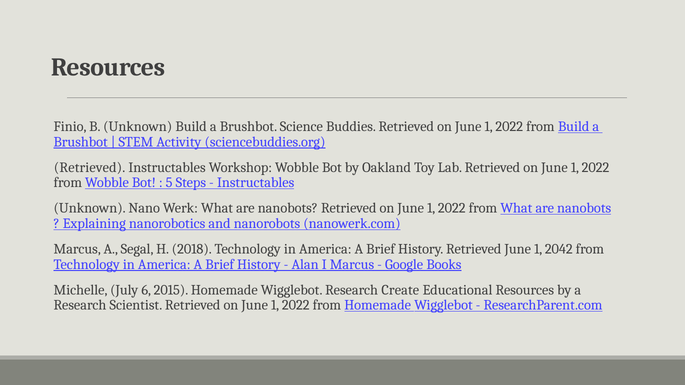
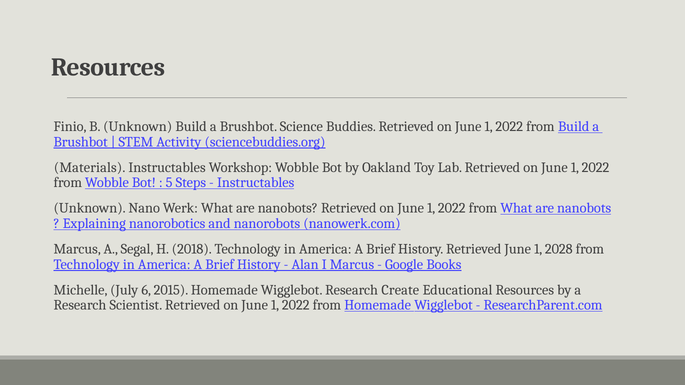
Retrieved at (90, 167): Retrieved -> Materials
2042: 2042 -> 2028
